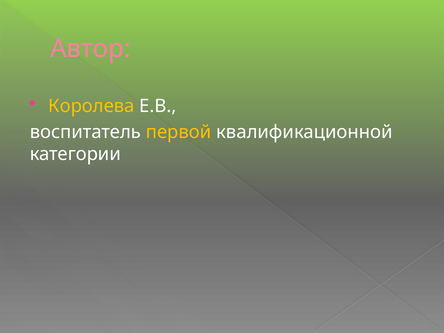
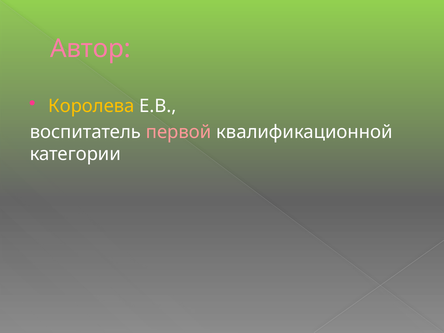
первой colour: yellow -> pink
